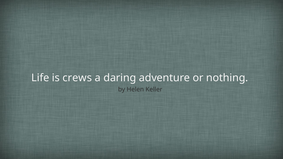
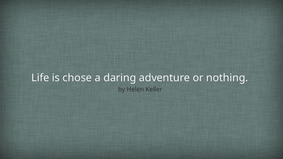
crews: crews -> chose
